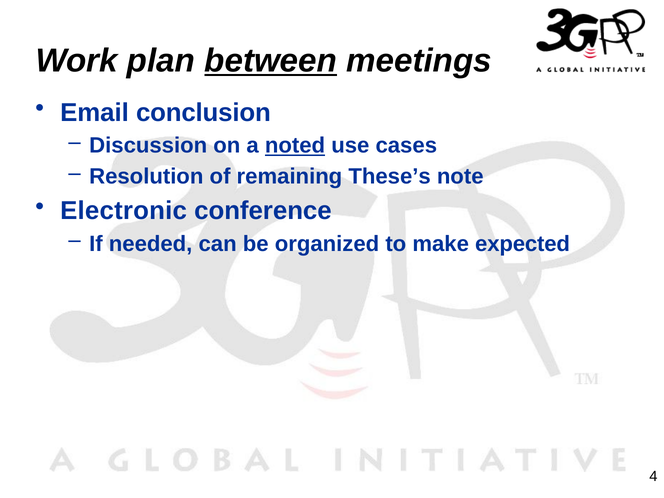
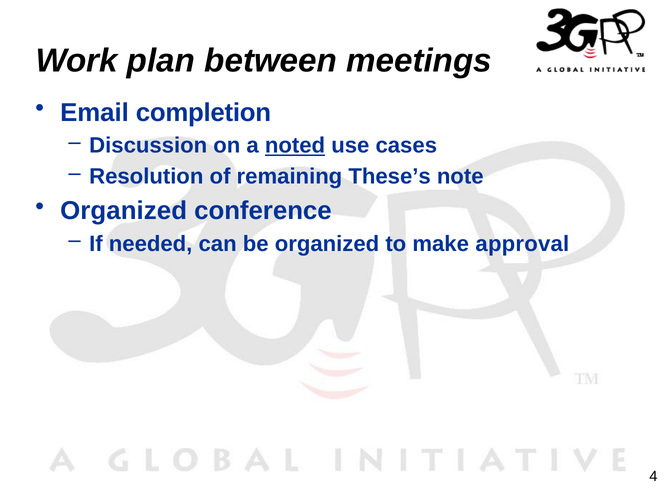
between underline: present -> none
conclusion: conclusion -> completion
Electronic at (124, 211): Electronic -> Organized
expected: expected -> approval
